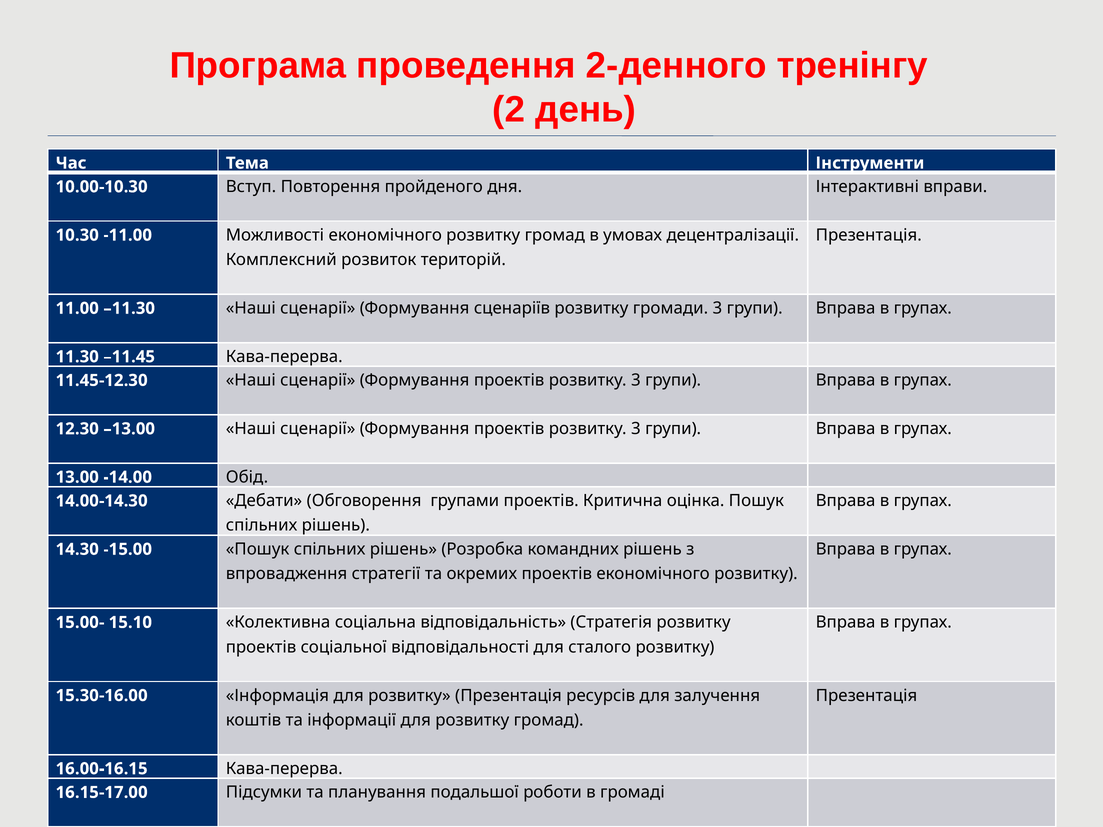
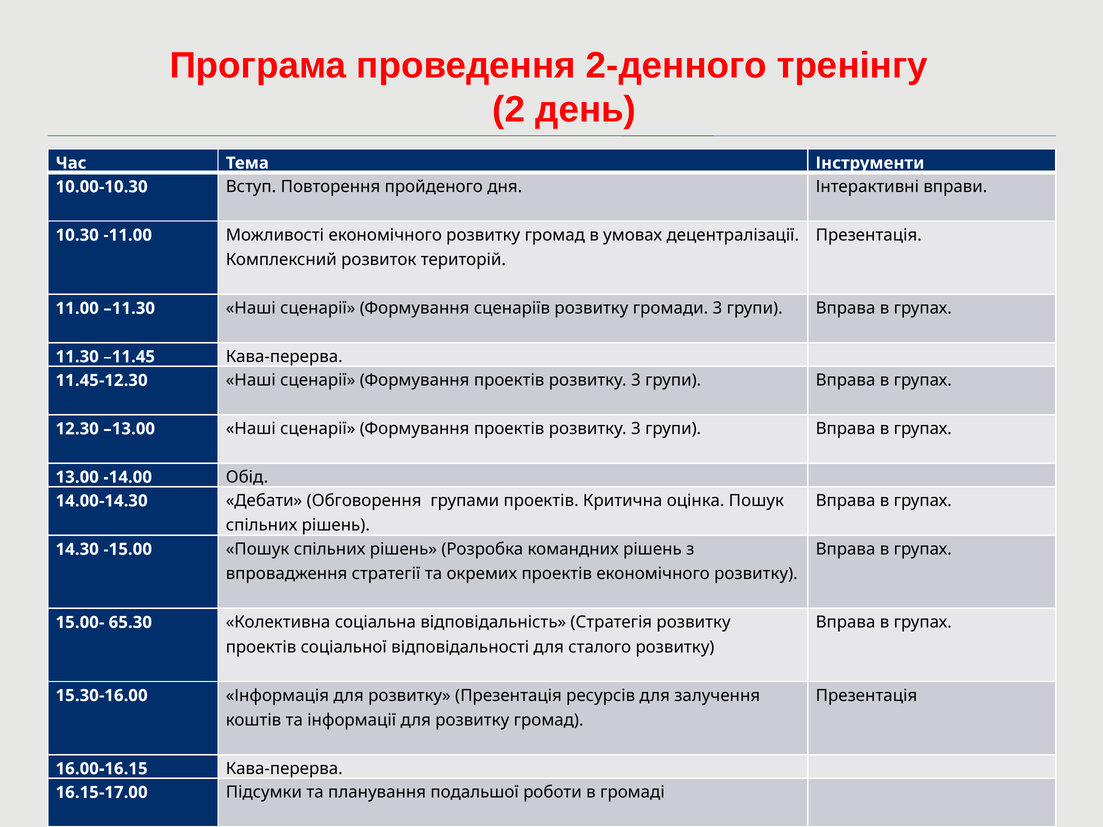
15.10: 15.10 -> 65.30
